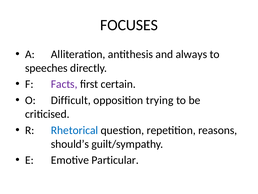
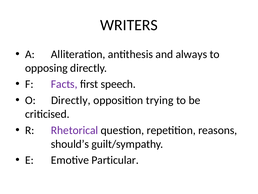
FOCUSES: FOCUSES -> WRITERS
speeches: speeches -> opposing
certain: certain -> speech
O Difficult: Difficult -> Directly
Rhetorical colour: blue -> purple
